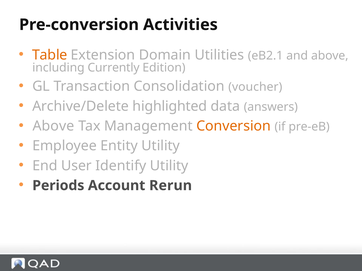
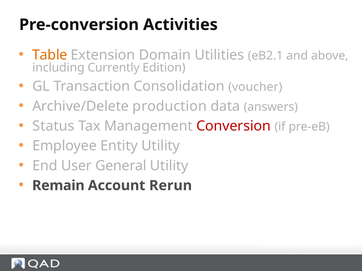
highlighted: highlighted -> production
Above at (53, 126): Above -> Status
Conversion colour: orange -> red
Identify: Identify -> General
Periods: Periods -> Remain
